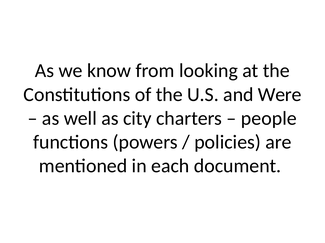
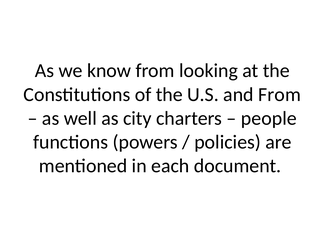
and Were: Were -> From
